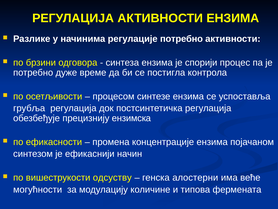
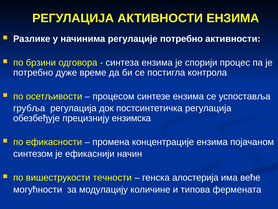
одсуству: одсуству -> течности
алостерни: алостерни -> алостерија
